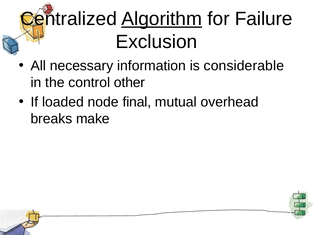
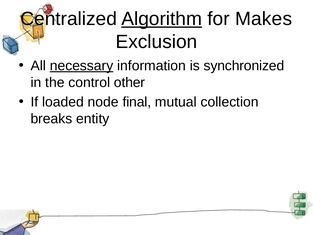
Failure: Failure -> Makes
necessary underline: none -> present
considerable: considerable -> synchronized
overhead: overhead -> collection
make: make -> entity
